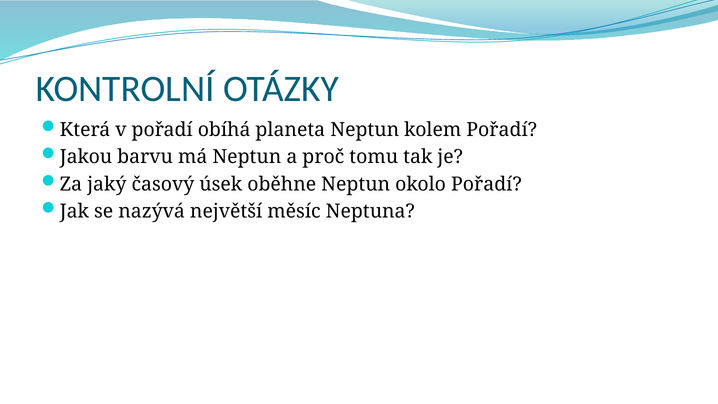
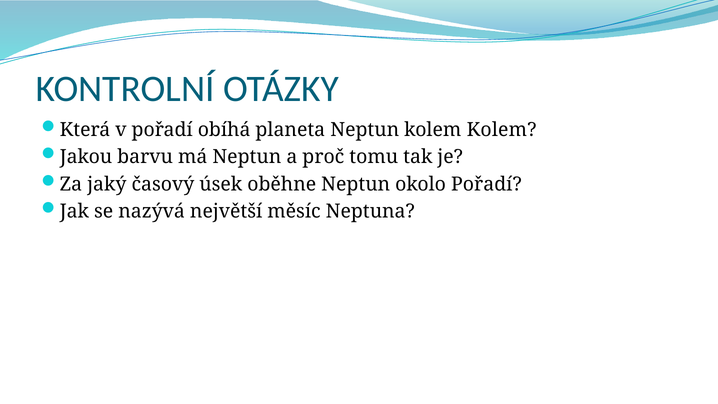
kolem Pořadí: Pořadí -> Kolem
